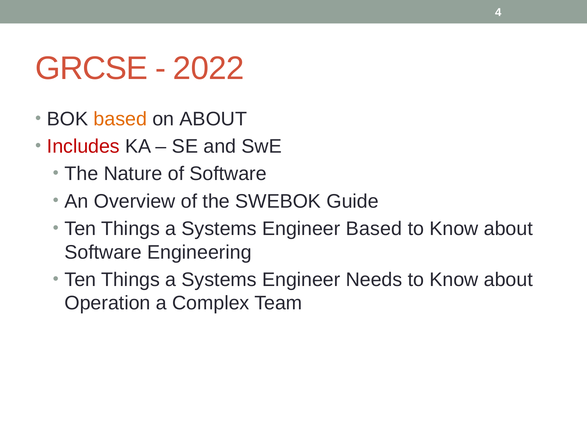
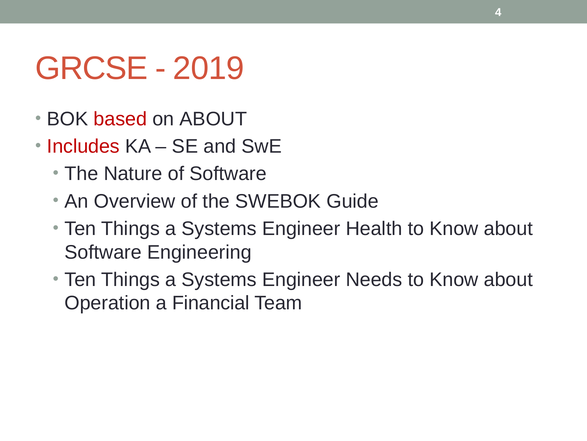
2022: 2022 -> 2019
based at (120, 119) colour: orange -> red
Engineer Based: Based -> Health
Complex: Complex -> Financial
